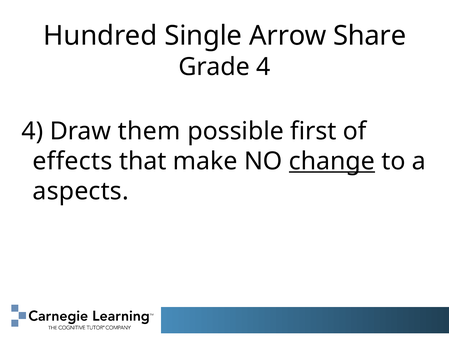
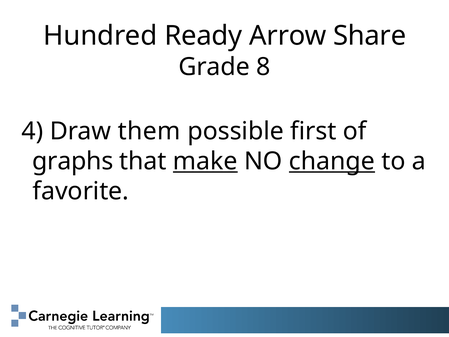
Single: Single -> Ready
Grade 4: 4 -> 8
effects: effects -> graphs
make underline: none -> present
aspects: aspects -> favorite
